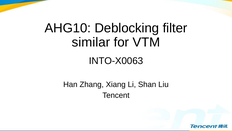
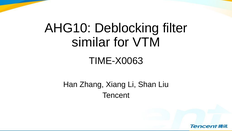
INTO-X0063: INTO-X0063 -> TIME-X0063
